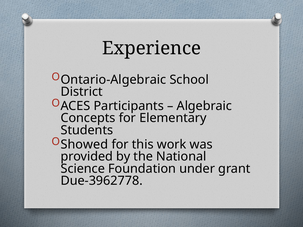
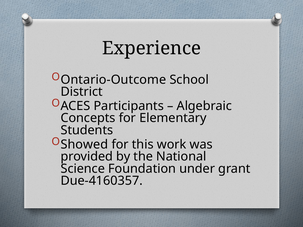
Ontario-Algebraic: Ontario-Algebraic -> Ontario-Outcome
Due-3962778: Due-3962778 -> Due-4160357
